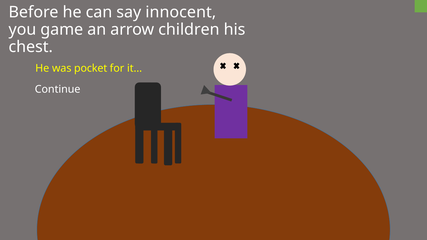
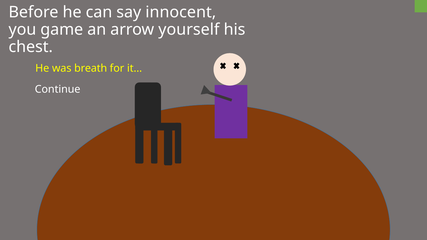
children: children -> yourself
pocket: pocket -> breath
